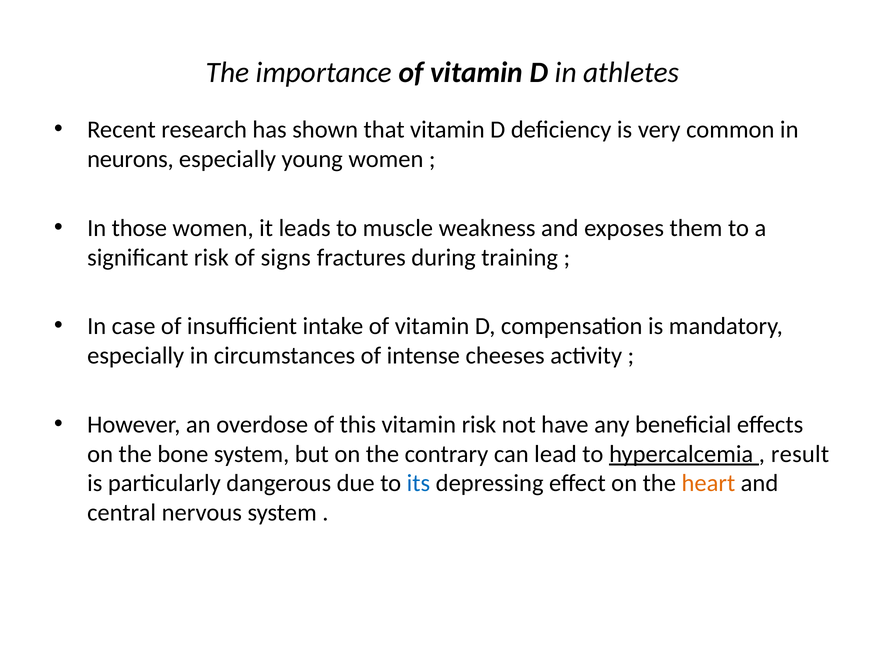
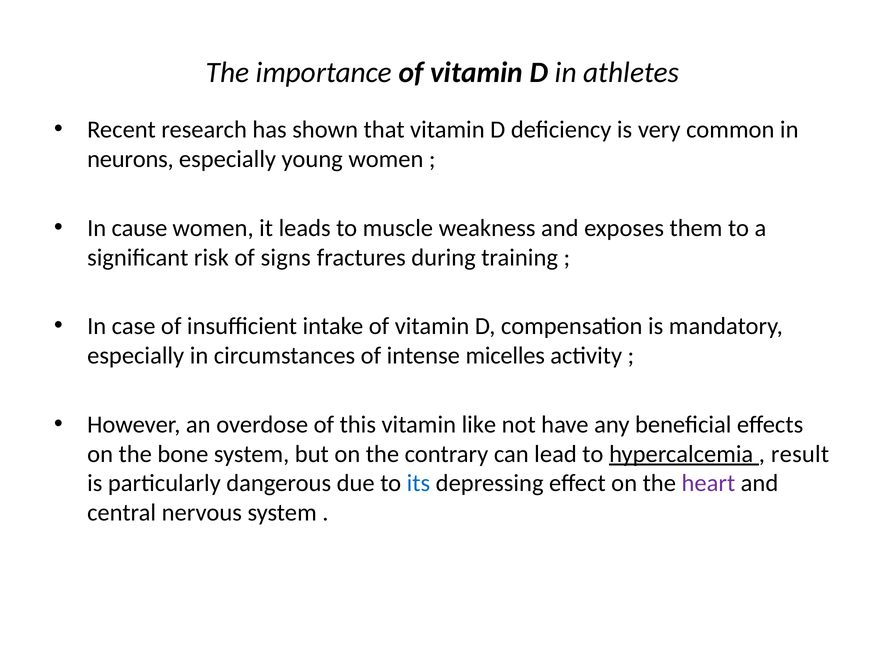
those: those -> cause
cheeses: cheeses -> micelles
vitamin risk: risk -> like
heart colour: orange -> purple
